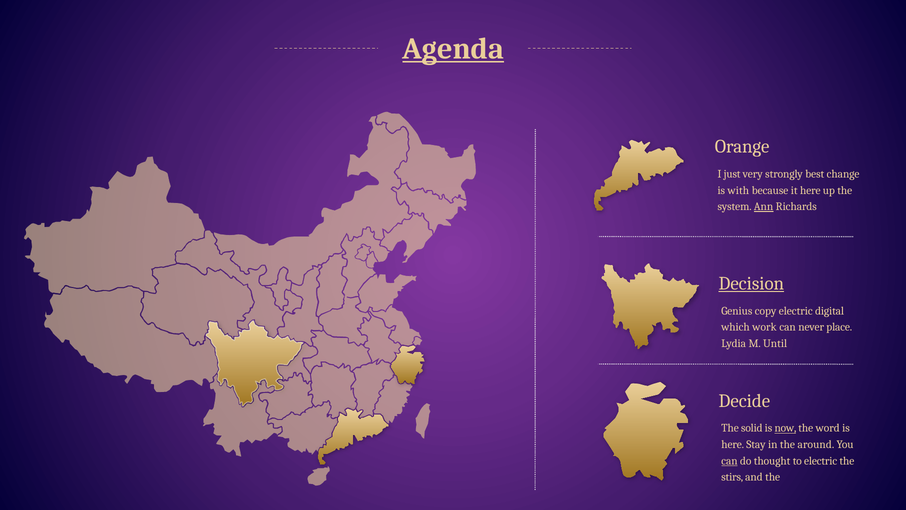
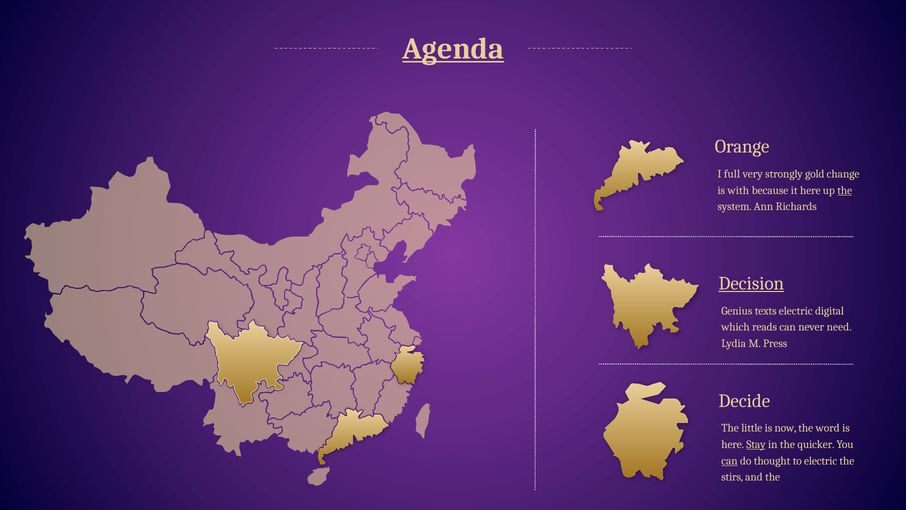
just: just -> full
best: best -> gold
the at (845, 190) underline: none -> present
Ann underline: present -> none
copy: copy -> texts
work: work -> reads
place: place -> need
Until: Until -> Press
solid: solid -> little
now underline: present -> none
Stay underline: none -> present
around: around -> quicker
